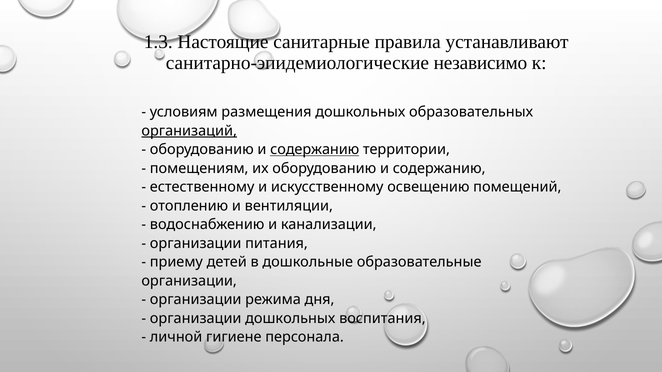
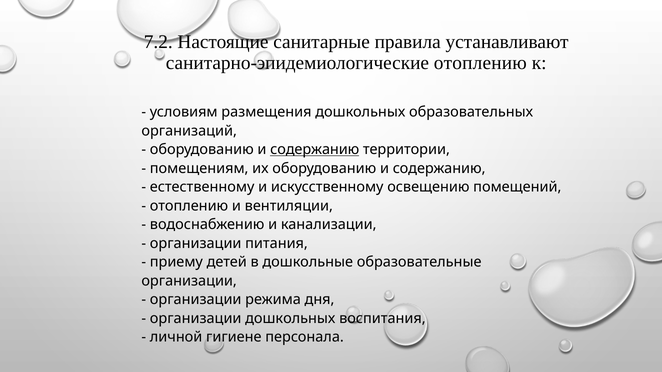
1.3: 1.3 -> 7.2
санитарно-эпидемиологические независимо: независимо -> отоплению
организаций underline: present -> none
